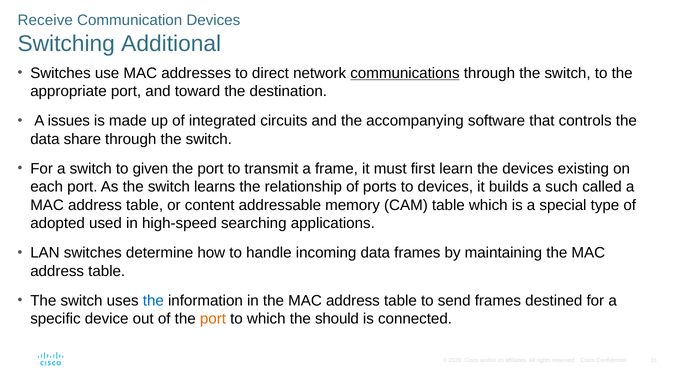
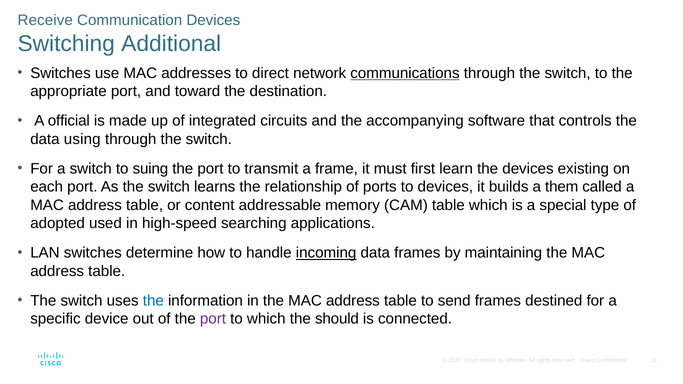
issues: issues -> official
share: share -> using
given: given -> suing
such: such -> them
incoming underline: none -> present
port at (213, 319) colour: orange -> purple
